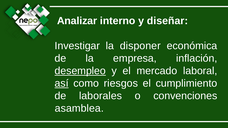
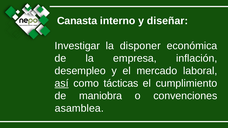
Analizar: Analizar -> Canasta
desempleo underline: present -> none
riesgos: riesgos -> tácticas
laborales: laborales -> maniobra
